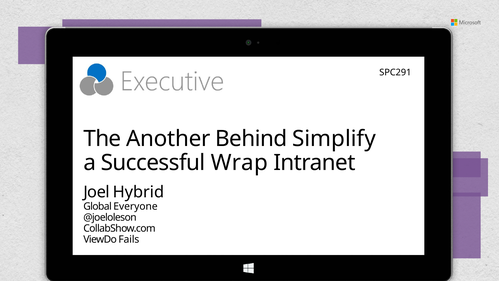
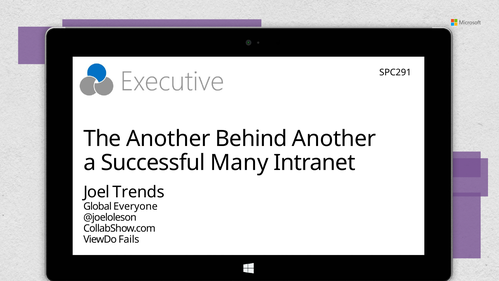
Behind Simplify: Simplify -> Another
Wrap: Wrap -> Many
Hybrid: Hybrid -> Trends
